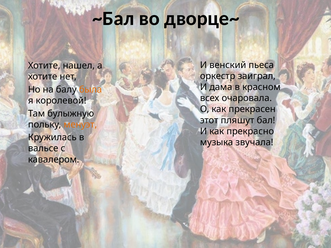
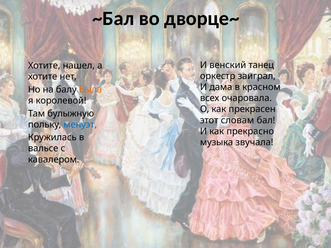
пьеса: пьеса -> танец
пляшут: пляшут -> словам
менуэт colour: orange -> blue
